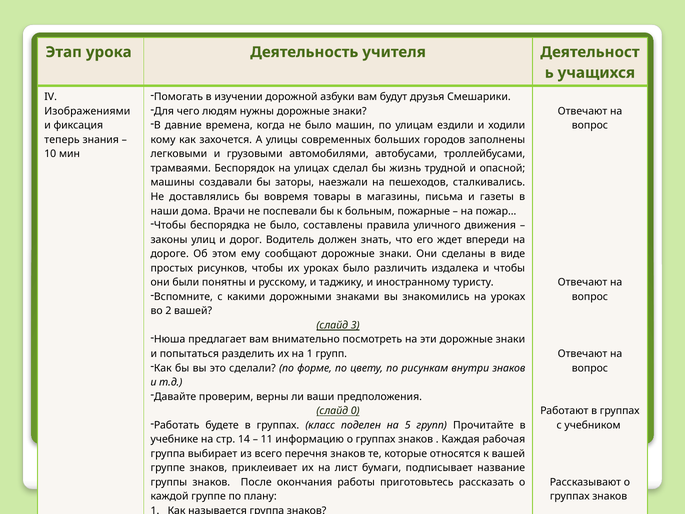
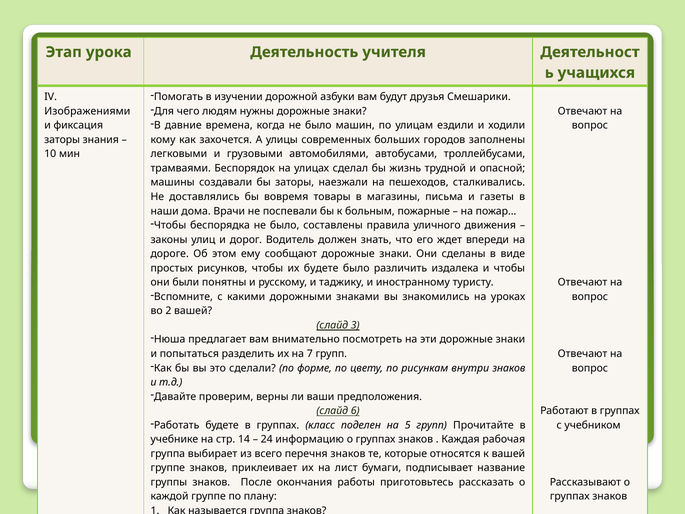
теперь at (62, 140): теперь -> заторы
их уроках: уроках -> будете
на 1: 1 -> 7
0: 0 -> 6
11: 11 -> 24
